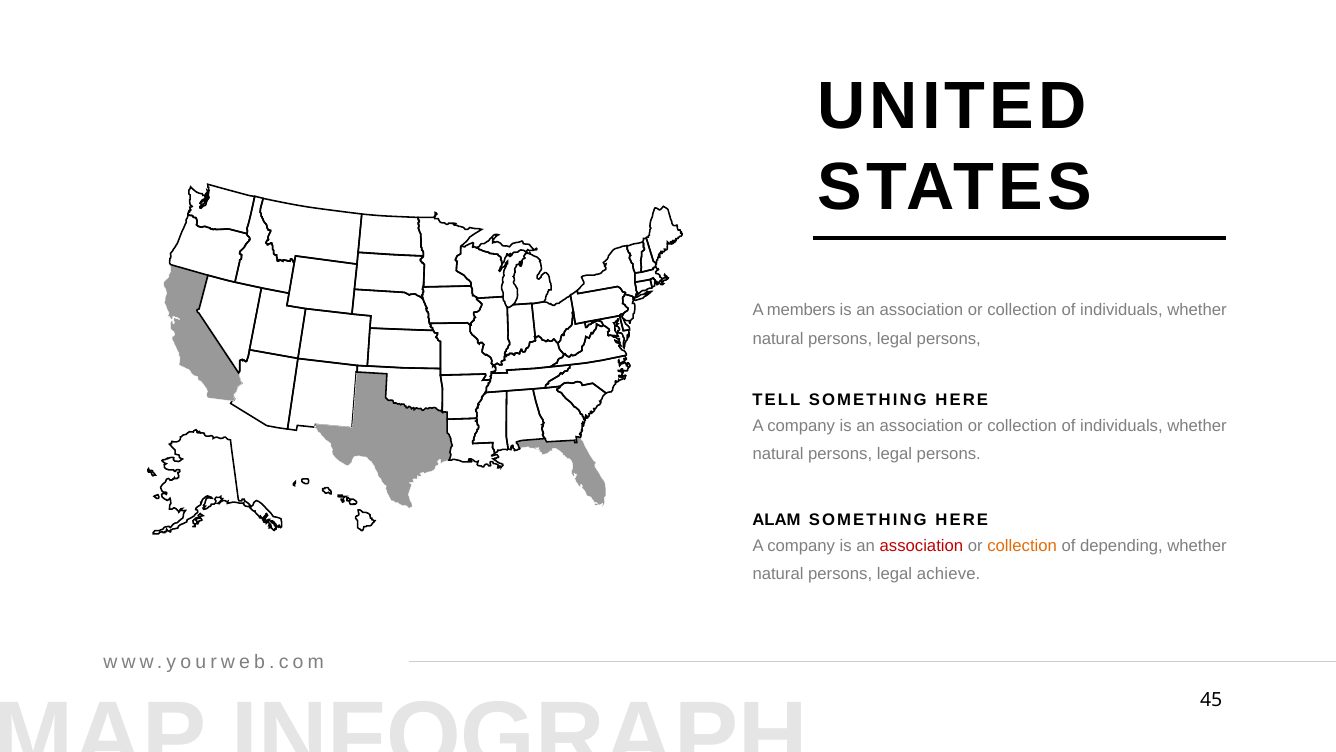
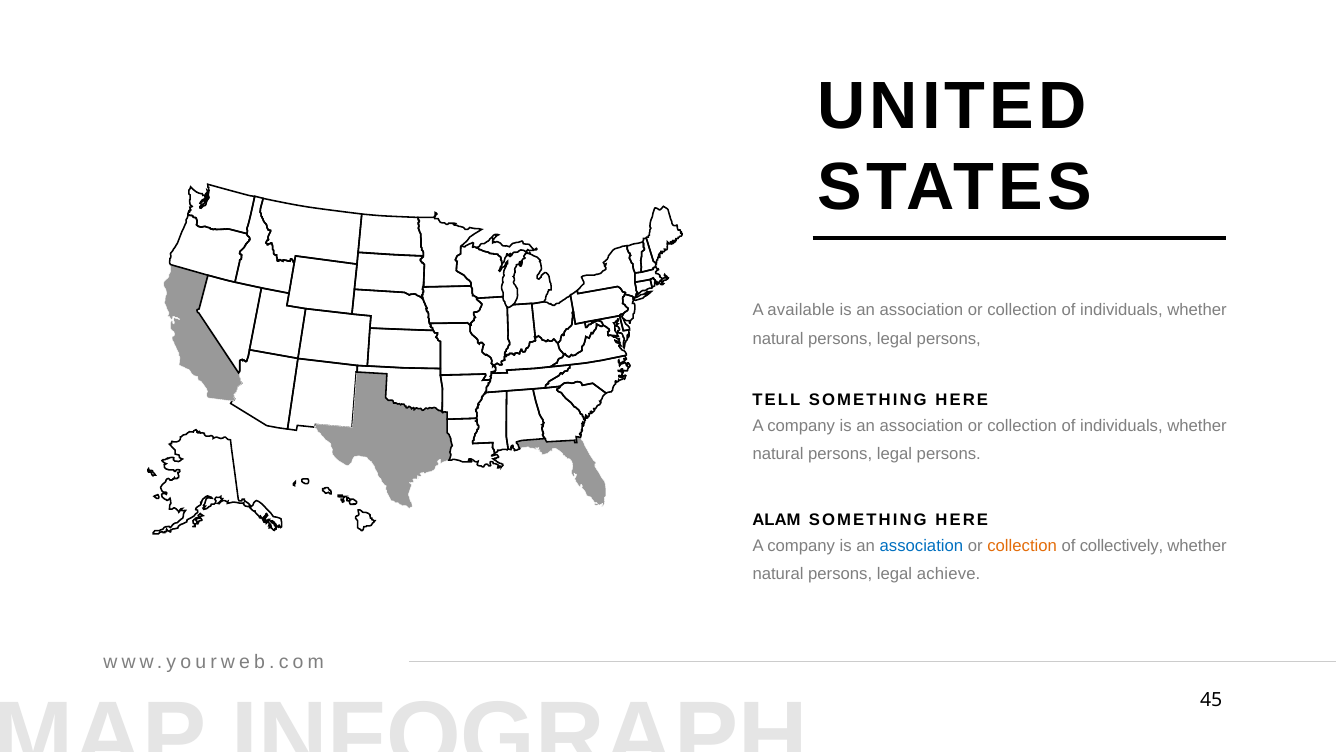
members: members -> available
association at (921, 546) colour: red -> blue
depending: depending -> collectively
